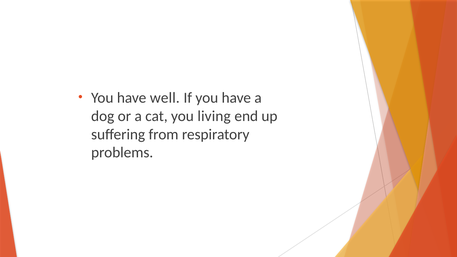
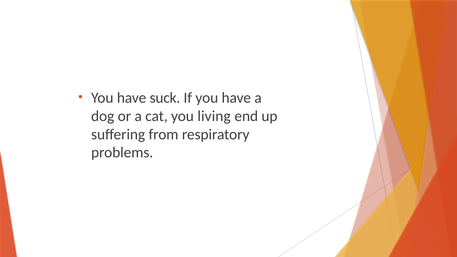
well: well -> suck
